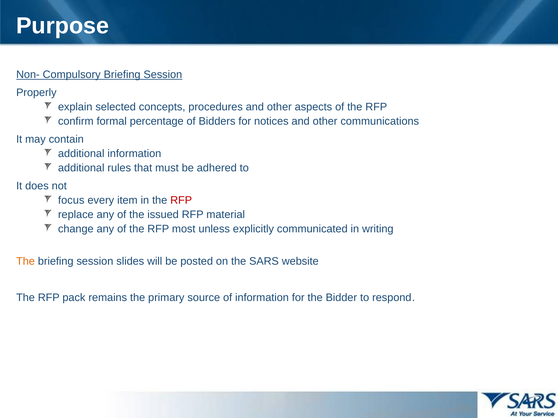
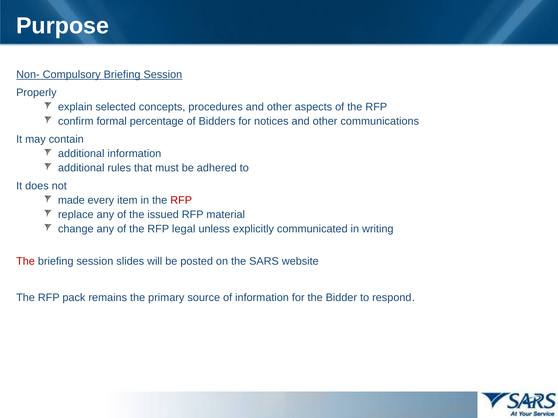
focus: focus -> made
most: most -> legal
The at (26, 262) colour: orange -> red
